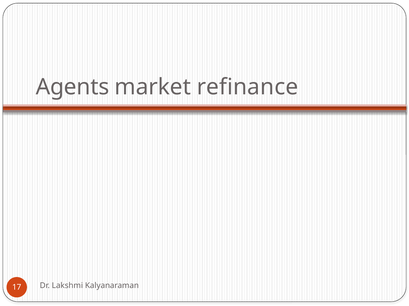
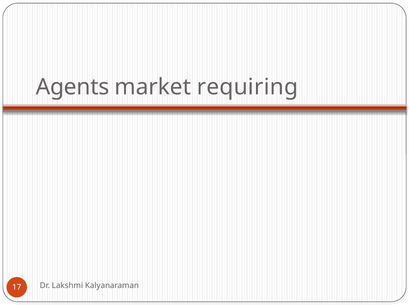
refinance: refinance -> requiring
